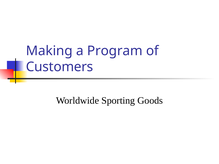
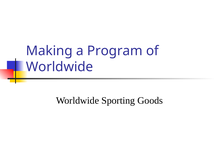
Customers at (60, 67): Customers -> Worldwide
